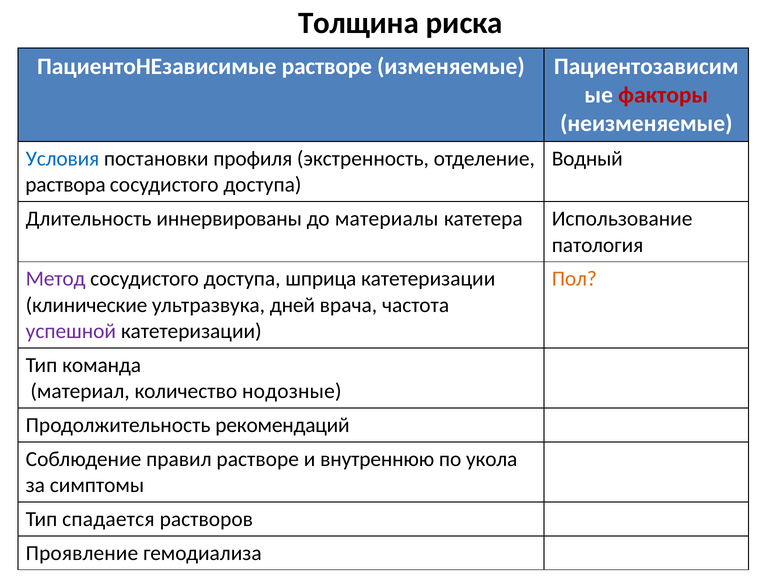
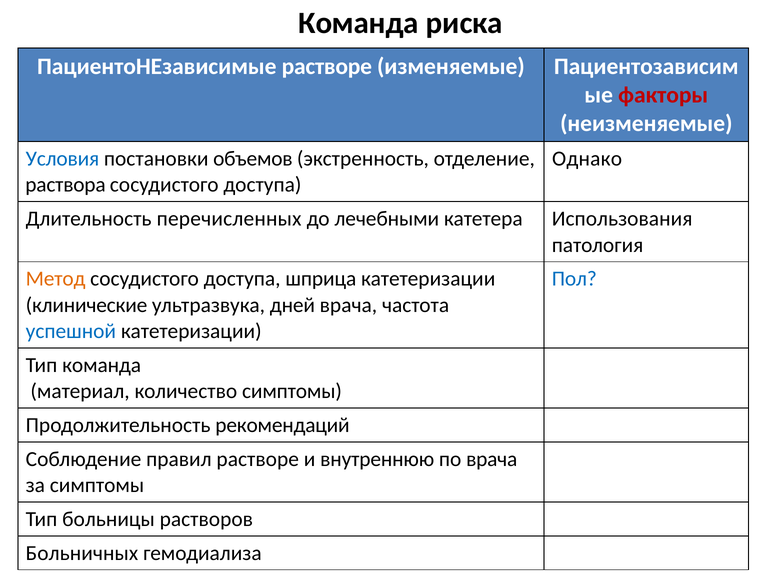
Толщина at (359, 23): Толщина -> Команда
профиля: профиля -> объемов
Водный: Водный -> Однако
иннервированы: иннервированы -> перечисленных
материалы: материалы -> лечебными
Использование: Использование -> Использования
Метод colour: purple -> orange
Пол colour: orange -> blue
успешной colour: purple -> blue
количество нодозные: нодозные -> симптомы
по укола: укола -> врача
спадается: спадается -> больницы
Проявление: Проявление -> Больничных
